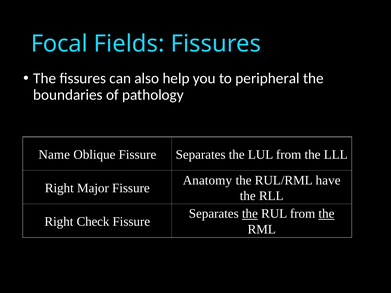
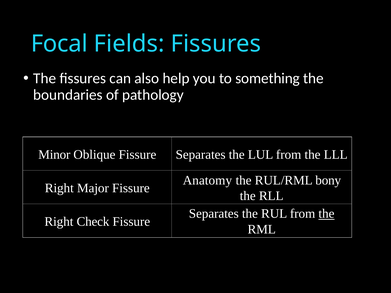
peripheral: peripheral -> something
Name: Name -> Minor
have: have -> bony
the at (250, 214) underline: present -> none
